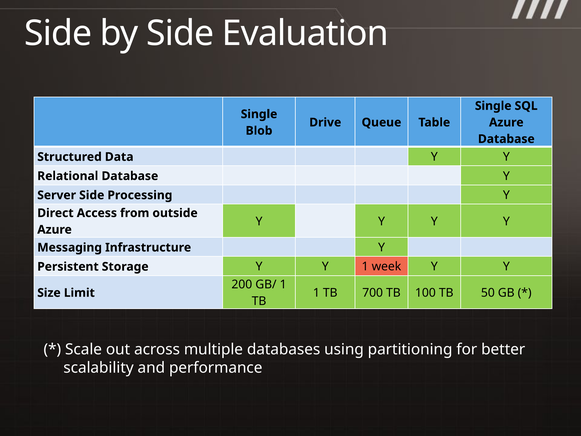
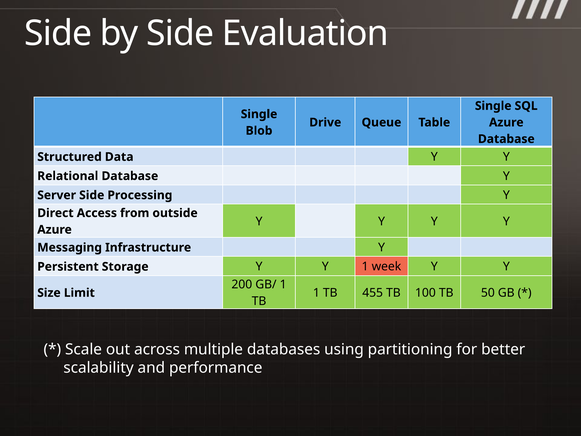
700: 700 -> 455
